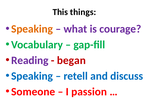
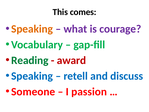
things: things -> comes
Reading colour: purple -> green
began: began -> award
